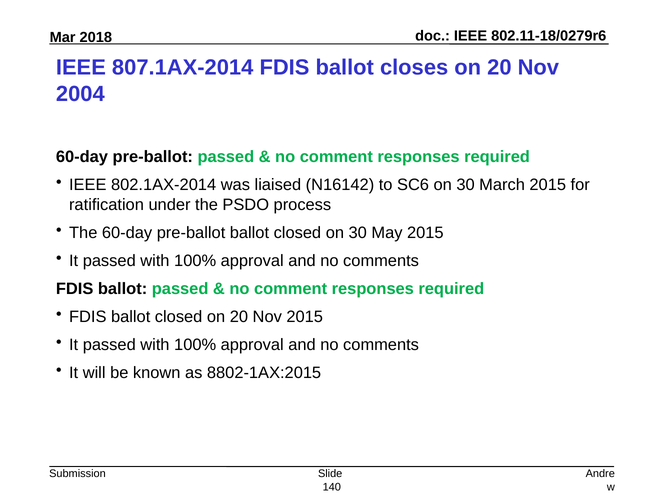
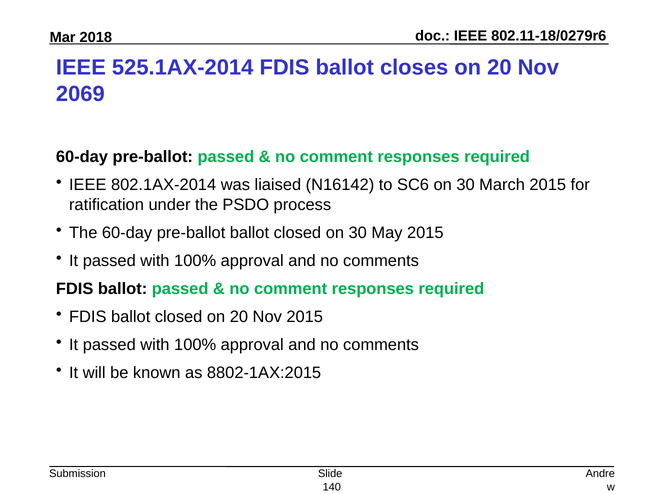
807.1AX-2014: 807.1AX-2014 -> 525.1AX-2014
2004: 2004 -> 2069
